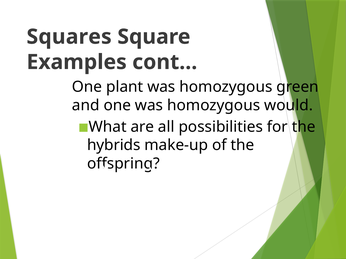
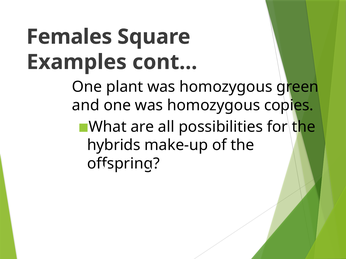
Squares: Squares -> Females
would: would -> copies
